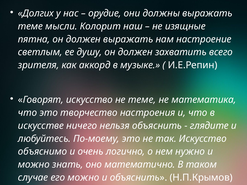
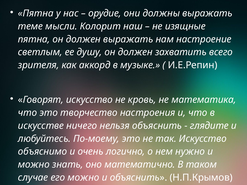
Долгих at (36, 13): Долгих -> Пятна
не теме: теме -> кровь
